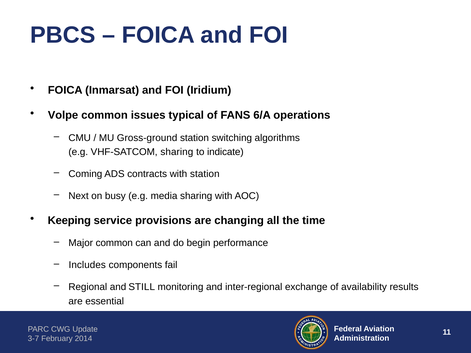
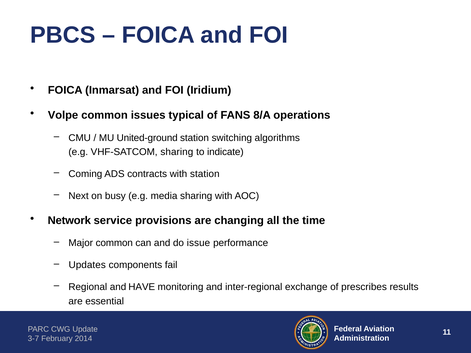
6/A: 6/A -> 8/A
Gross-ground: Gross-ground -> United-ground
Keeping: Keeping -> Network
begin: begin -> issue
Includes: Includes -> Updates
STILL: STILL -> HAVE
availability: availability -> prescribes
